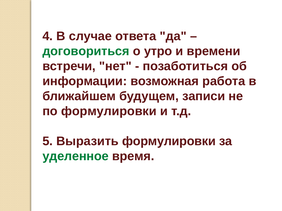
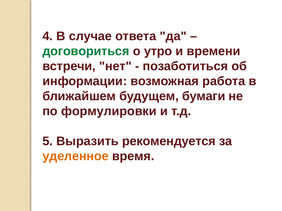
записи: записи -> бумаги
Выразить формулировки: формулировки -> рекомендуется
уделенное colour: green -> orange
